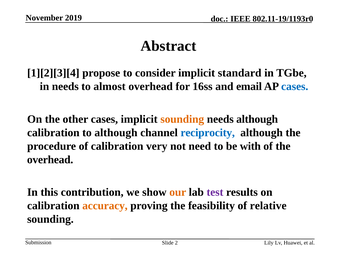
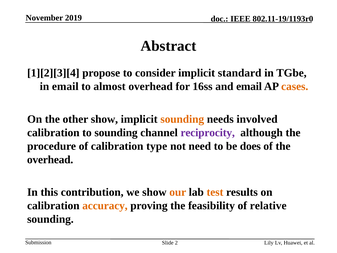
in needs: needs -> email
cases at (295, 86) colour: blue -> orange
other cases: cases -> show
needs although: although -> involved
to although: although -> sounding
reciprocity colour: blue -> purple
very: very -> type
with: with -> does
test colour: purple -> orange
